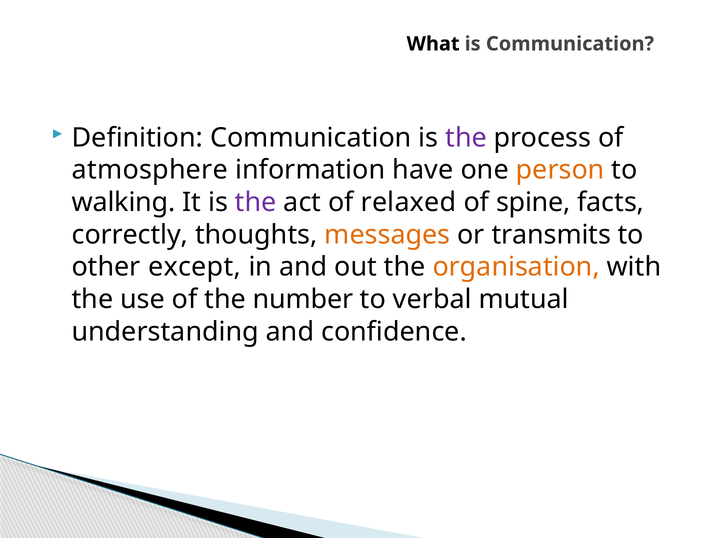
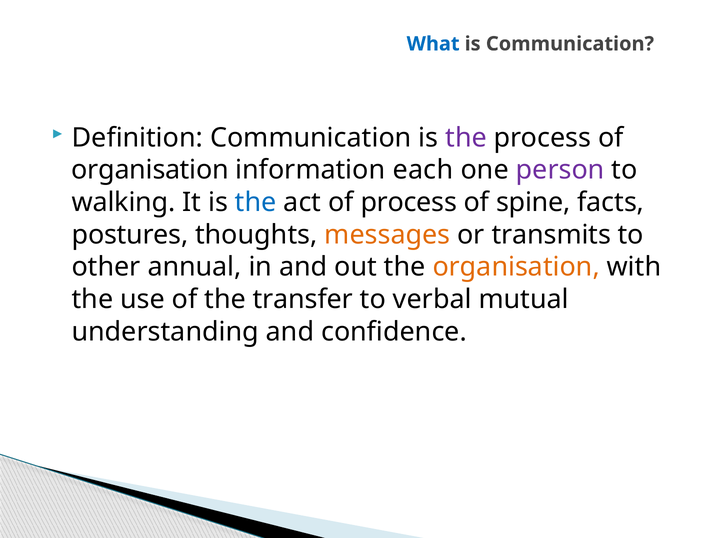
What colour: black -> blue
atmosphere at (150, 170): atmosphere -> organisation
have: have -> each
person colour: orange -> purple
the at (256, 203) colour: purple -> blue
of relaxed: relaxed -> process
correctly: correctly -> postures
except: except -> annual
number: number -> transfer
